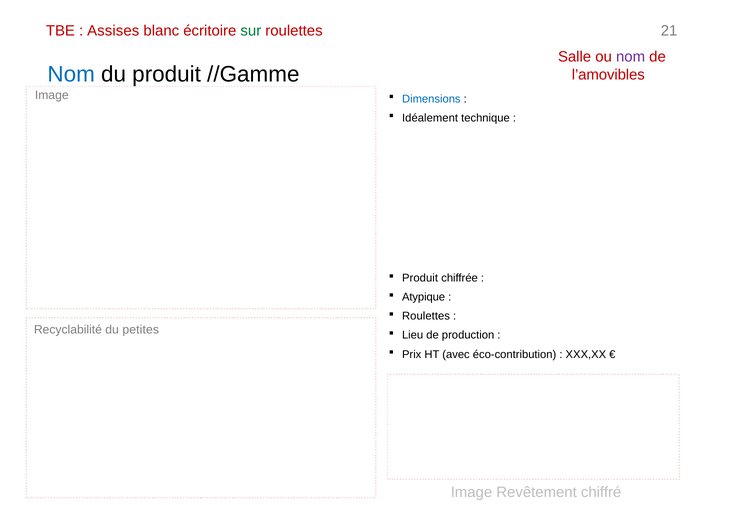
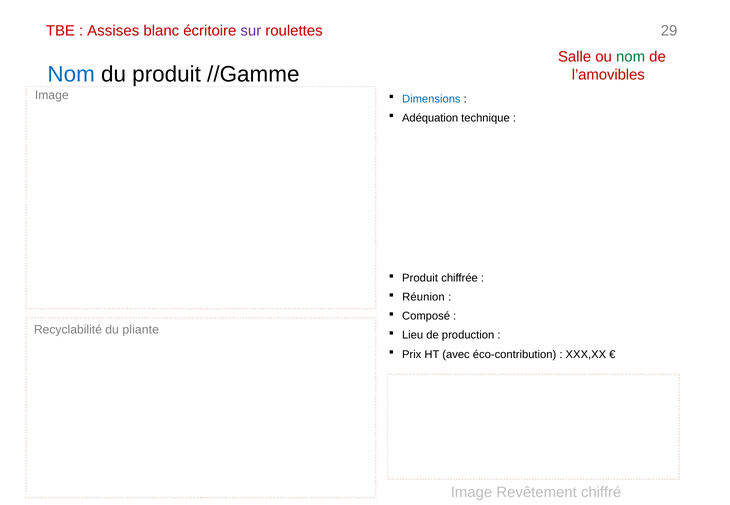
sur colour: green -> purple
21: 21 -> 29
nom at (631, 57) colour: purple -> green
Idéalement: Idéalement -> Adéquation
Atypique: Atypique -> Réunion
Roulettes at (426, 316): Roulettes -> Composé
petites: petites -> pliante
